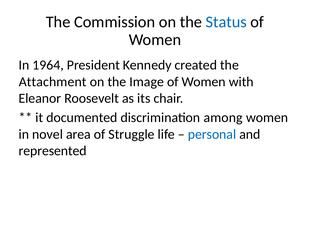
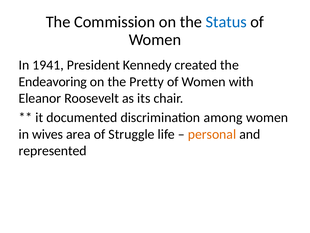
1964: 1964 -> 1941
Attachment: Attachment -> Endeavoring
Image: Image -> Pretty
novel: novel -> wives
personal colour: blue -> orange
